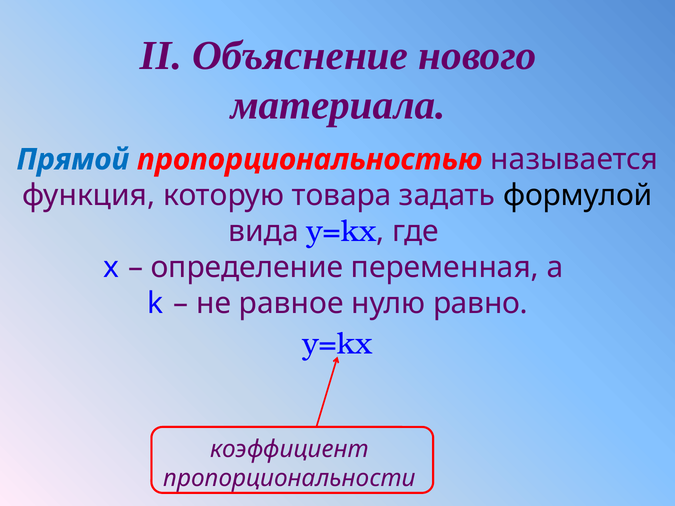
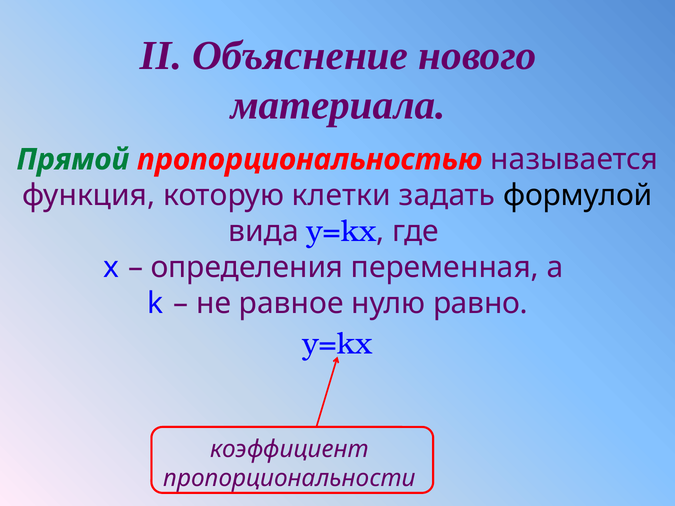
Прямой colour: blue -> green
товара: товара -> клетки
определение: определение -> определения
